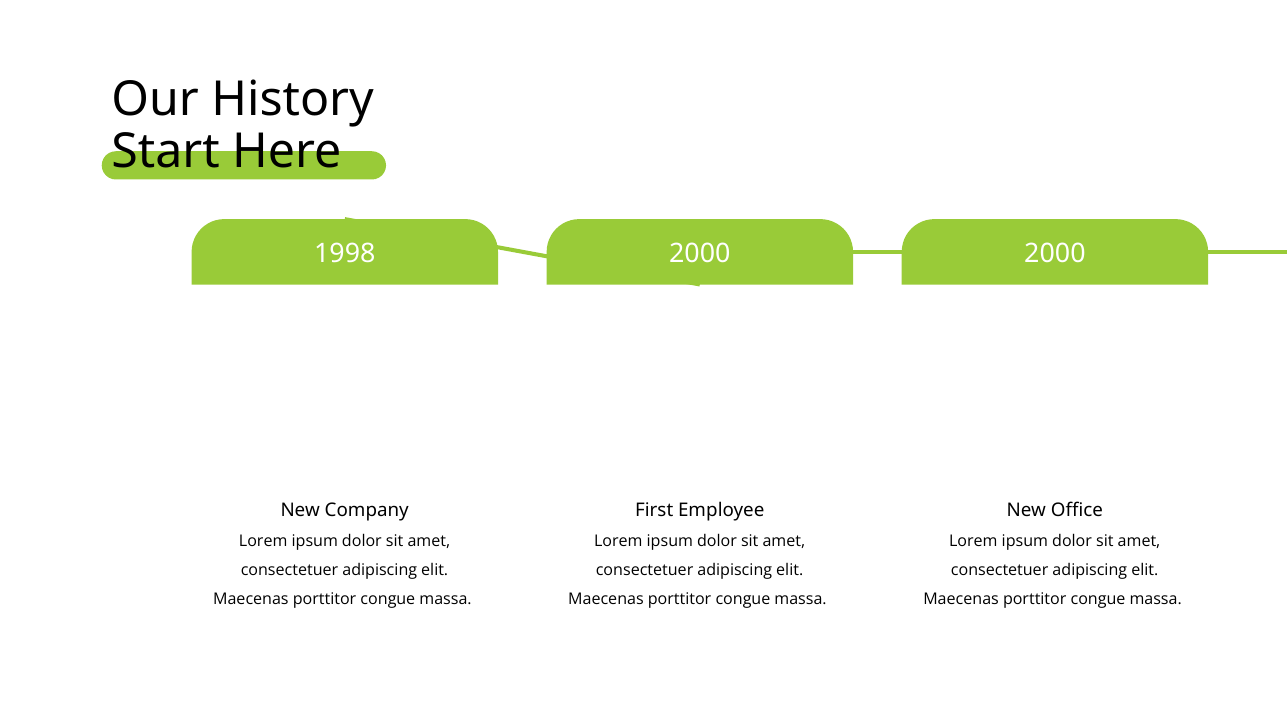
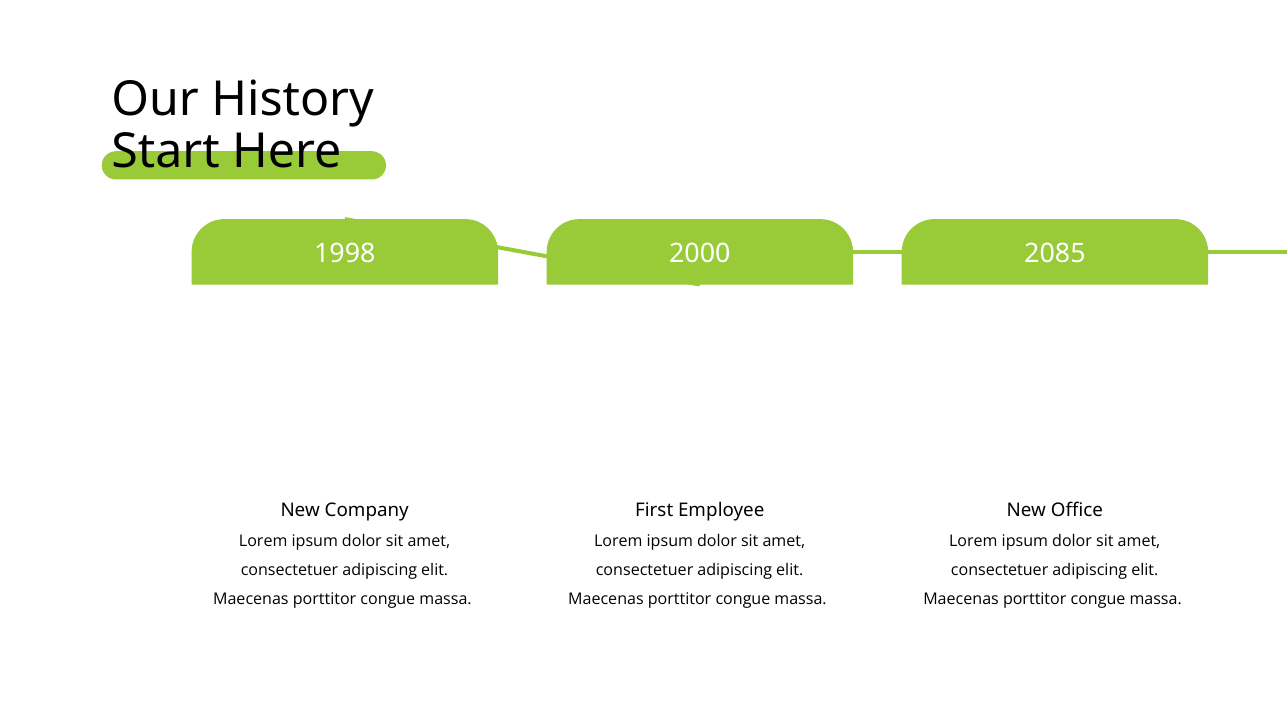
2000 2000: 2000 -> 2085
